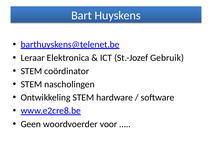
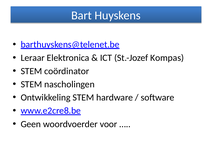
Gebruik: Gebruik -> Kompas
